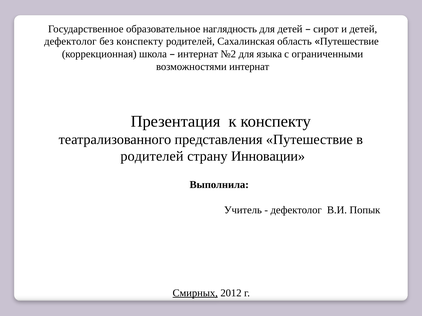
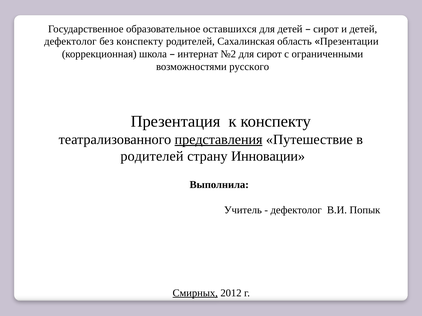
наглядность: наглядность -> оставшихся
Путешествие at (349, 42): Путешествие -> Презентации
для языка: языка -> сирот
возможностями интернат: интернат -> русского
представления underline: none -> present
